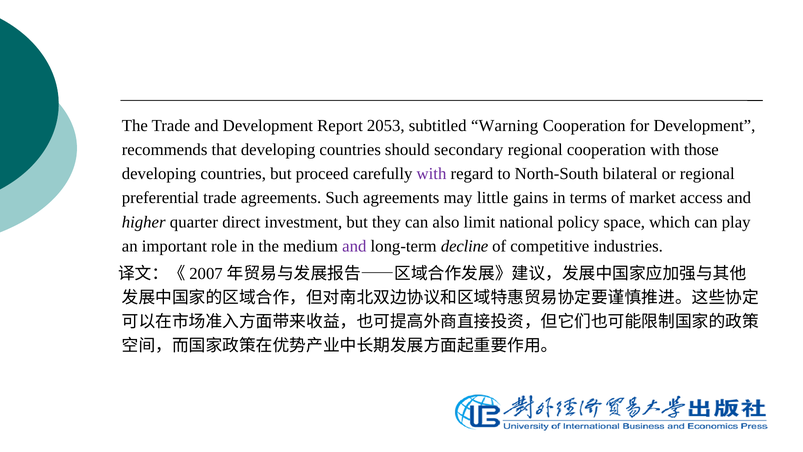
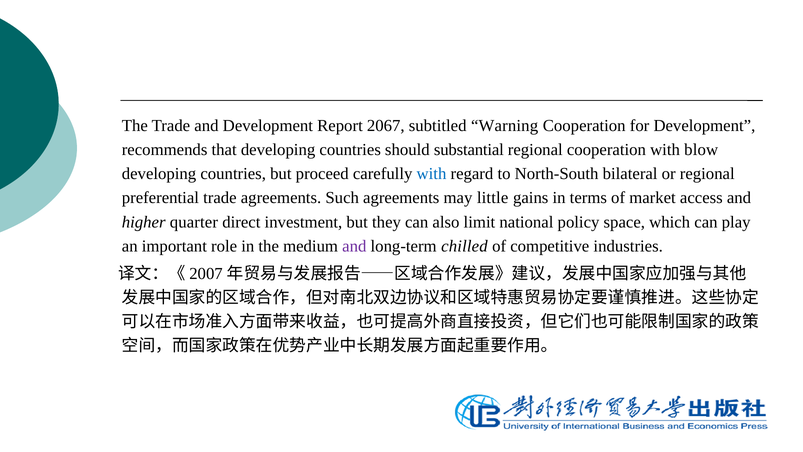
2053: 2053 -> 2067
secondary: secondary -> substantial
those: those -> blow
with at (431, 174) colour: purple -> blue
decline: decline -> chilled
